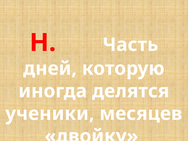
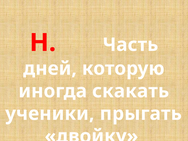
делятся: делятся -> скакать
месяцев: месяцев -> прыгать
